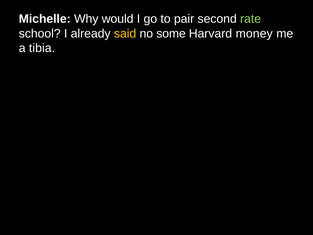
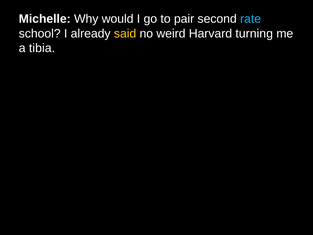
rate colour: light green -> light blue
some: some -> weird
money: money -> turning
